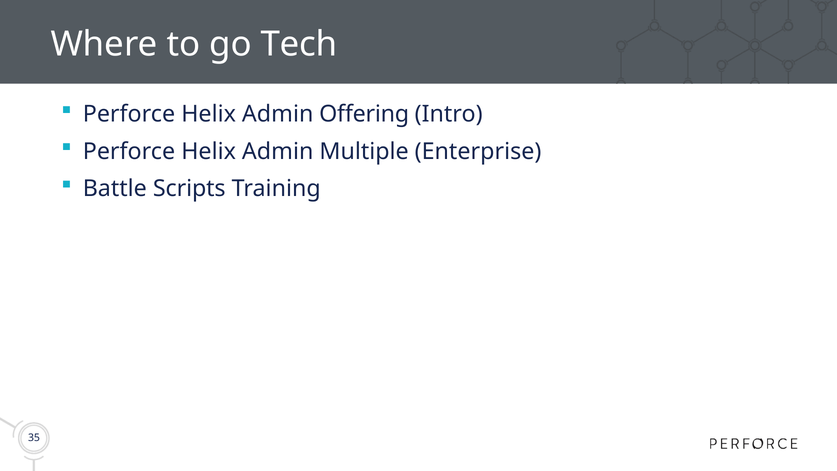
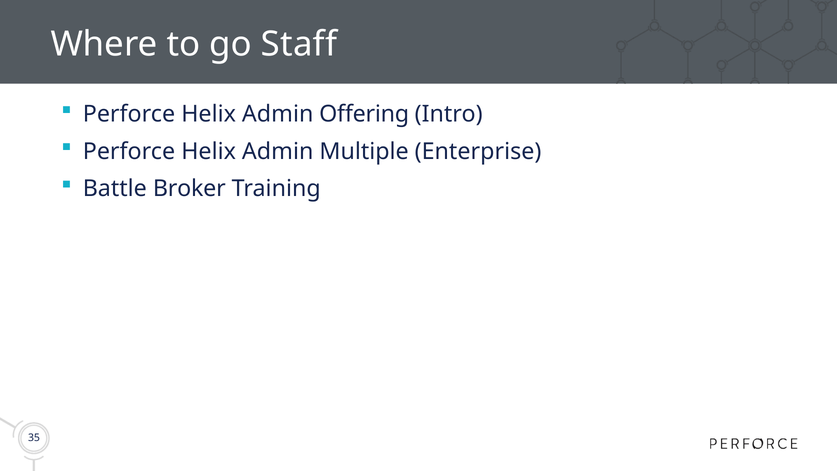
Tech: Tech -> Staff
Scripts: Scripts -> Broker
